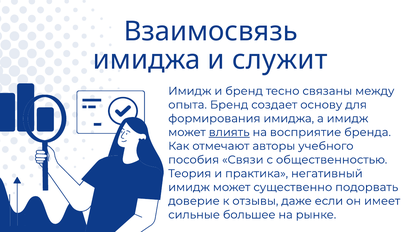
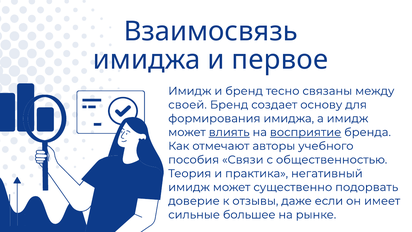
служит: служит -> первое
опыта: опыта -> своей
восприятие underline: none -> present
